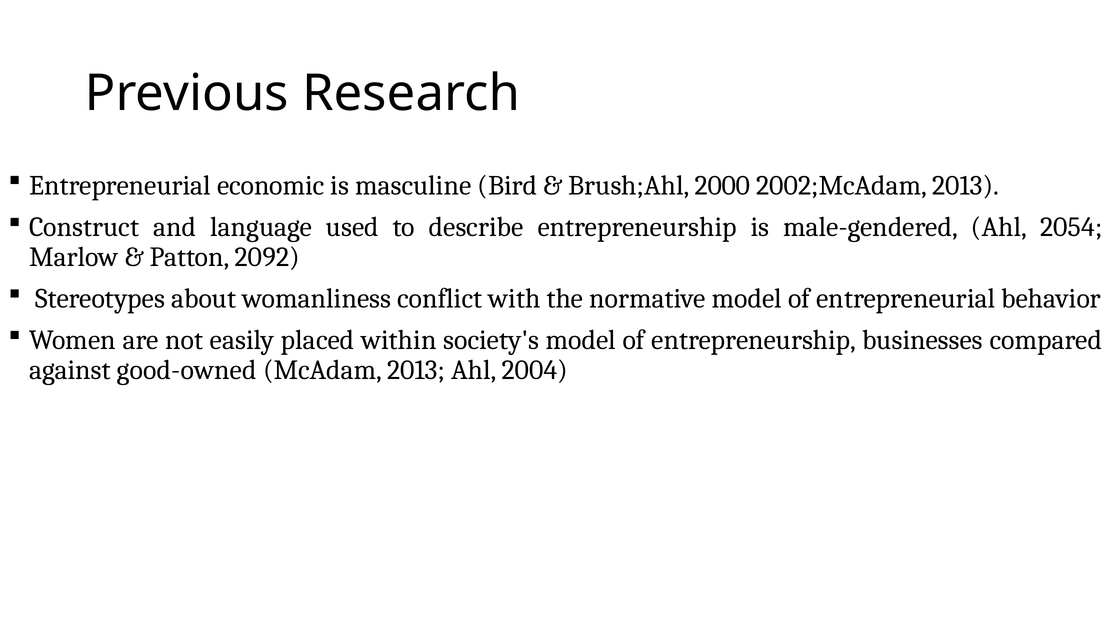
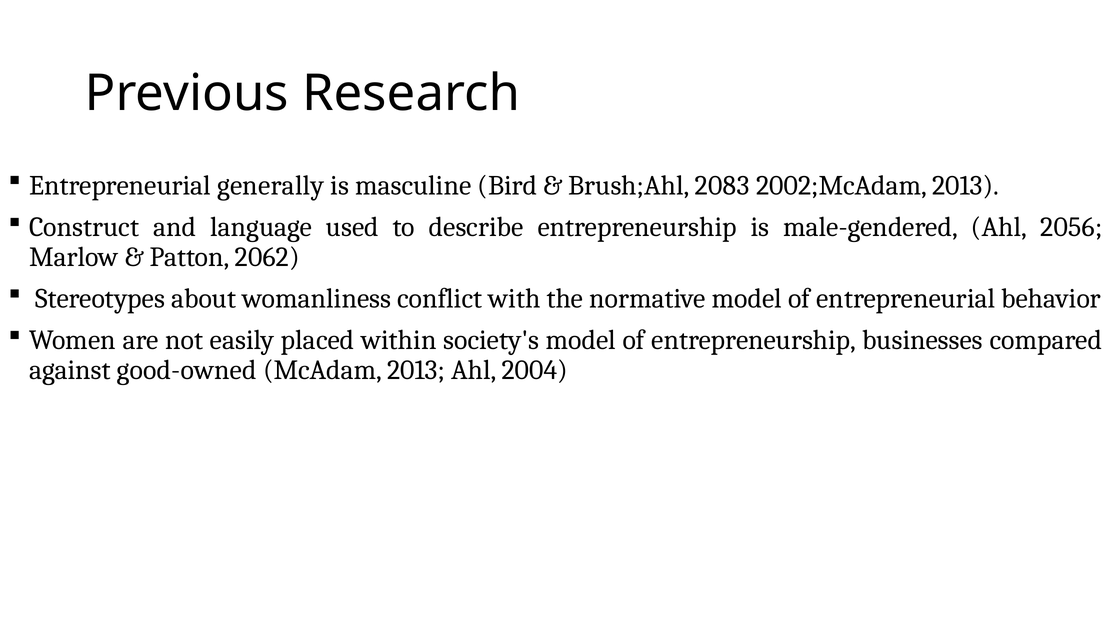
economic: economic -> generally
2000: 2000 -> 2083
2054: 2054 -> 2056
2092: 2092 -> 2062
